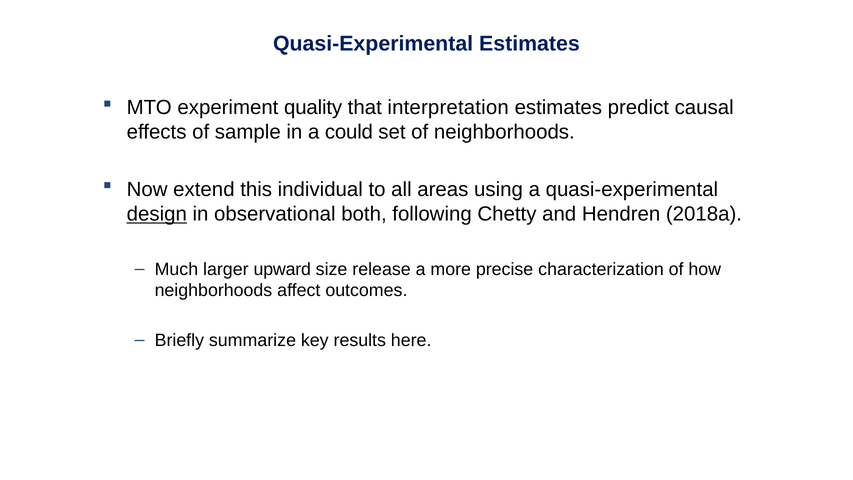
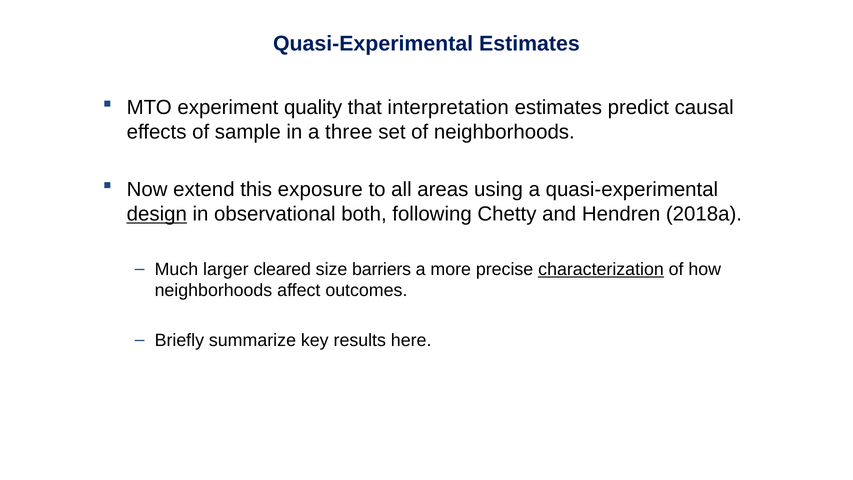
could: could -> three
individual: individual -> exposure
upward: upward -> cleared
release: release -> barriers
characterization underline: none -> present
